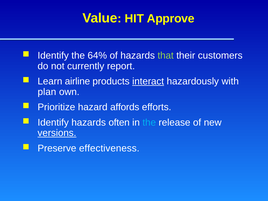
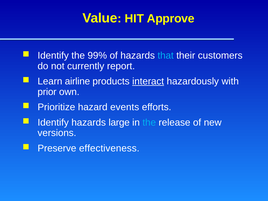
64%: 64% -> 99%
that colour: light green -> light blue
plan: plan -> prior
affords: affords -> events
often: often -> large
versions underline: present -> none
